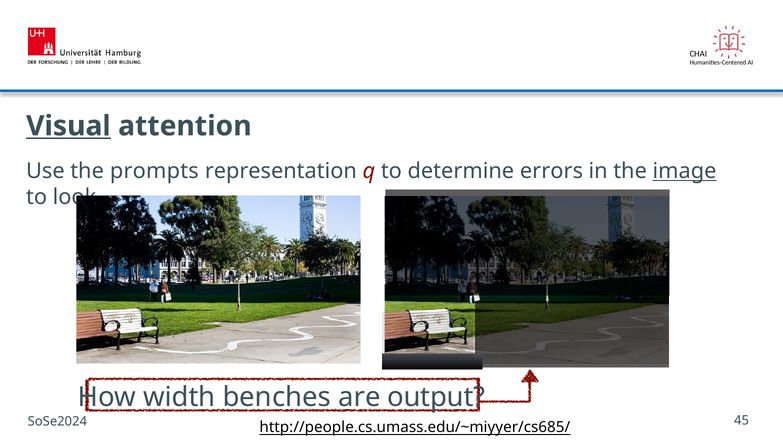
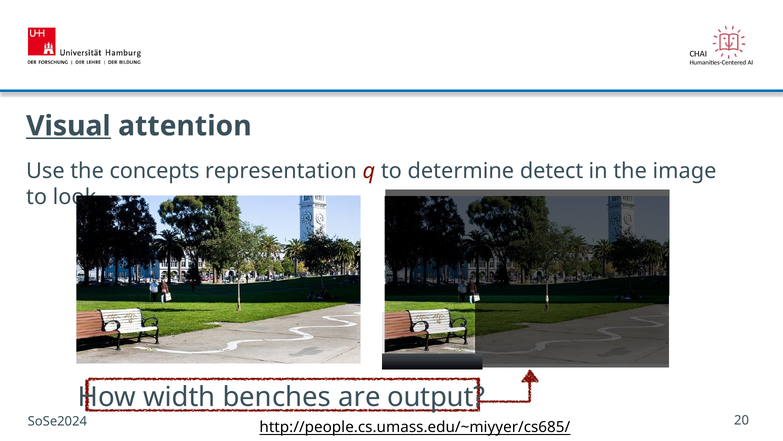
prompts: prompts -> concepts
errors: errors -> detect
image underline: present -> none
45: 45 -> 20
